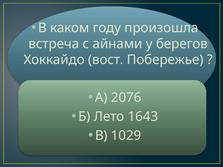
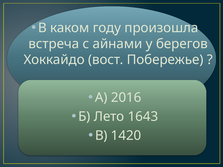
2076: 2076 -> 2016
1029: 1029 -> 1420
